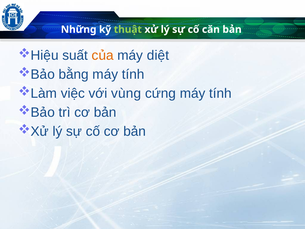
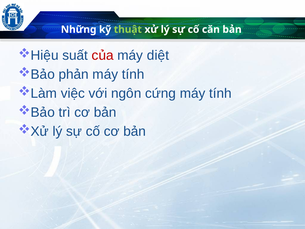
của colour: orange -> red
bằng: bằng -> phản
vùng: vùng -> ngôn
